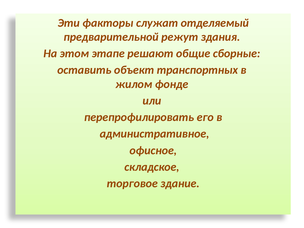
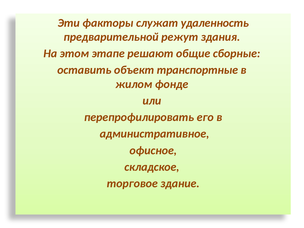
отделяемый: отделяемый -> удаленность
транспортных: транспортных -> транспортные
